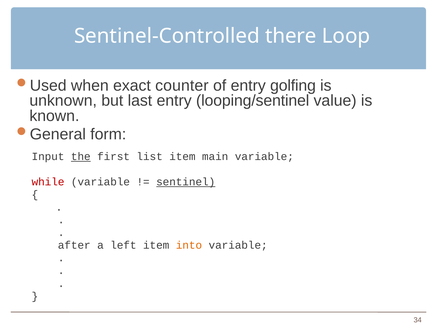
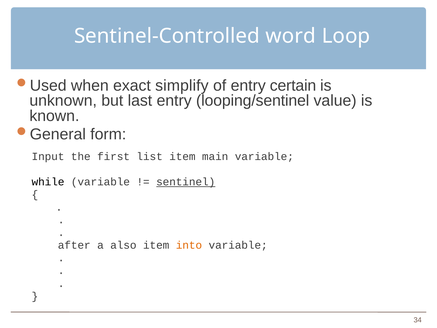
there: there -> word
counter: counter -> simplify
golfing: golfing -> certain
the underline: present -> none
while colour: red -> black
left: left -> also
